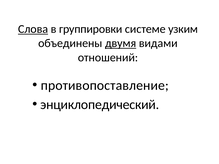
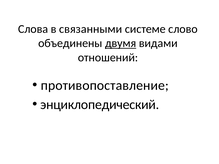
Слова underline: present -> none
группировки: группировки -> связанными
узким: узким -> слово
